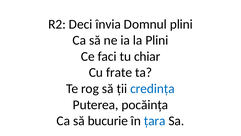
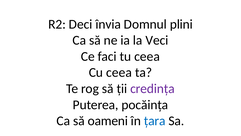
la Plini: Plini -> Veci
tu chiar: chiar -> ceea
Cu frate: frate -> ceea
credința colour: blue -> purple
bucurie: bucurie -> oameni
